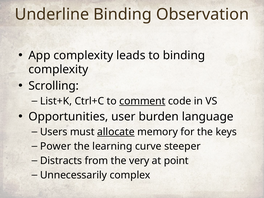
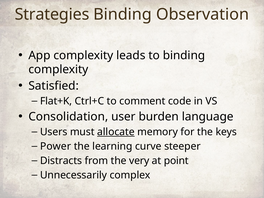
Underline: Underline -> Strategies
Scrolling: Scrolling -> Satisfied
List+K: List+K -> Flat+K
comment underline: present -> none
Opportunities: Opportunities -> Consolidation
